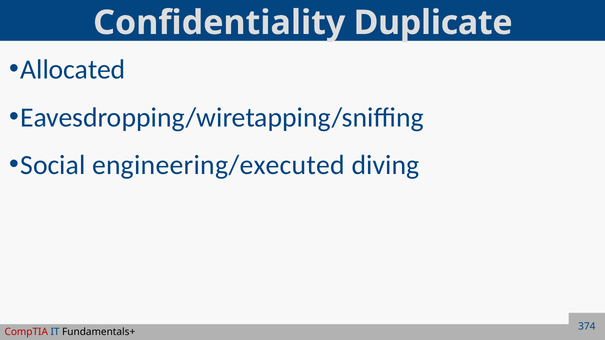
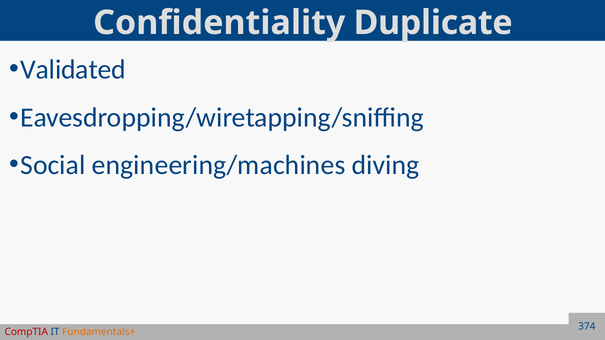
Allocated: Allocated -> Validated
engineering/executed: engineering/executed -> engineering/machines
Fundamentals+ colour: black -> orange
